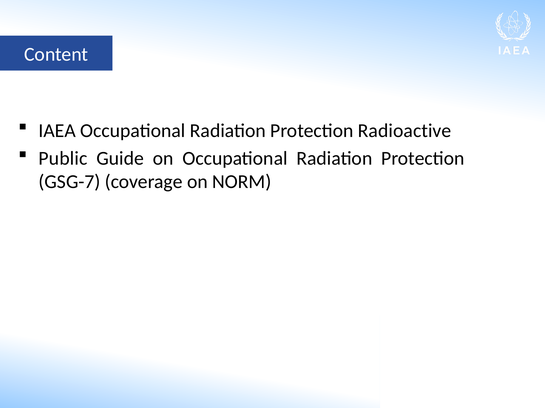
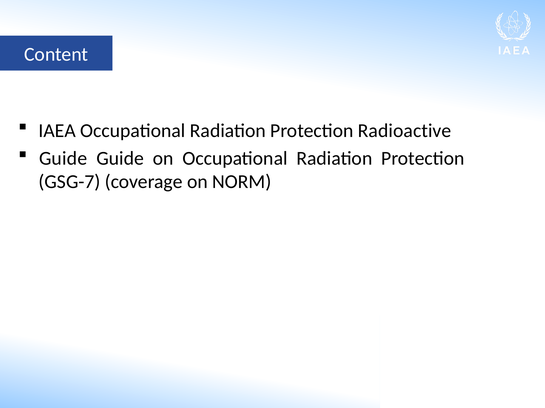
Public at (63, 159): Public -> Guide
